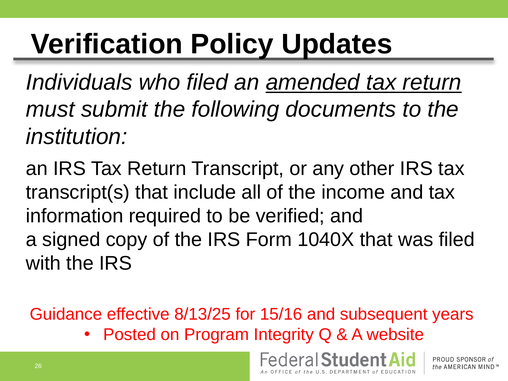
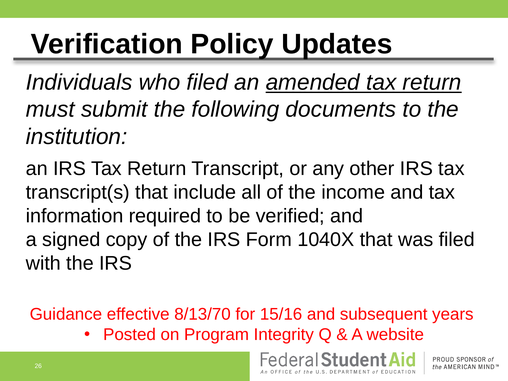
8/13/25: 8/13/25 -> 8/13/70
